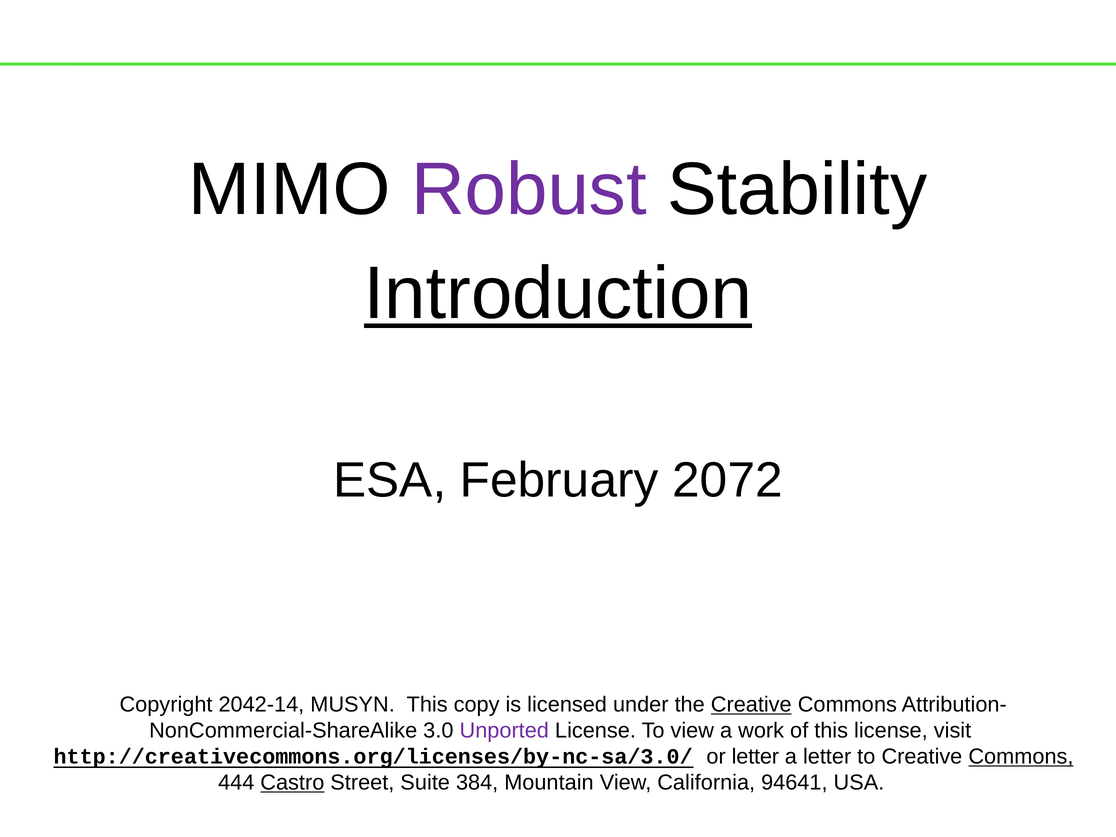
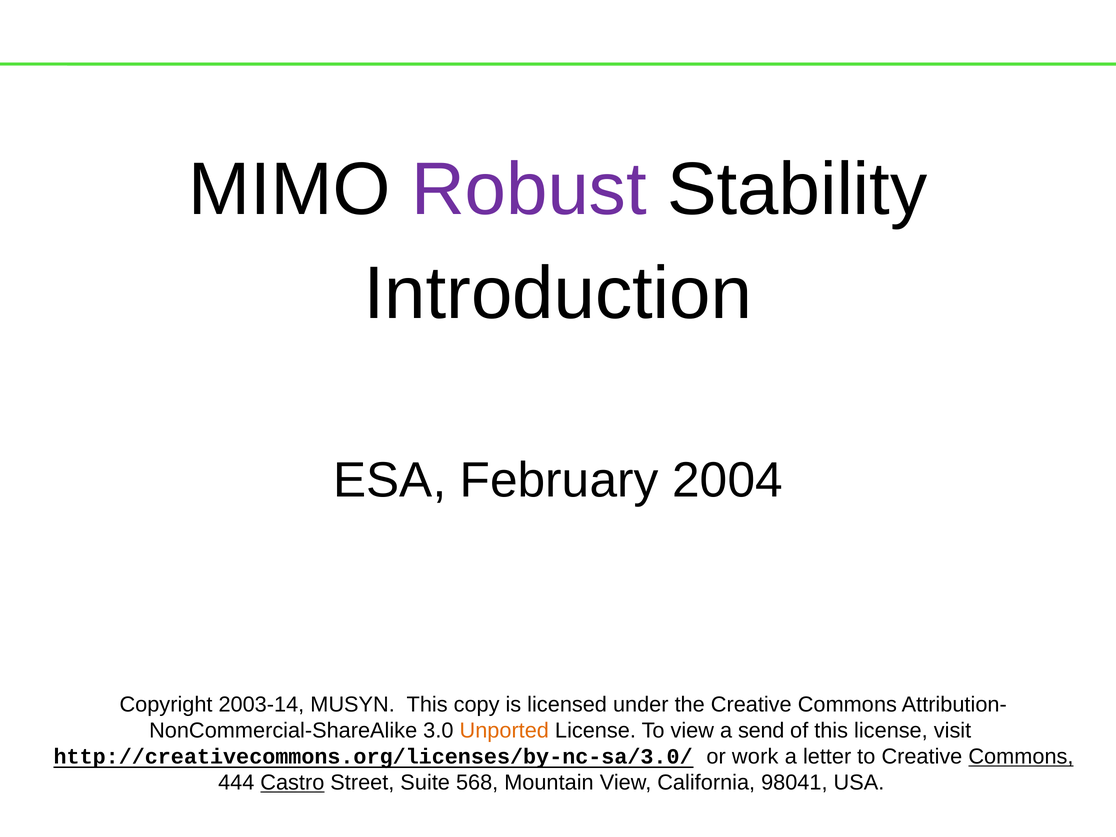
Introduction underline: present -> none
2072: 2072 -> 2004
2042-14: 2042-14 -> 2003-14
Creative at (751, 705) underline: present -> none
Unported colour: purple -> orange
work: work -> send
or letter: letter -> work
384: 384 -> 568
94641: 94641 -> 98041
